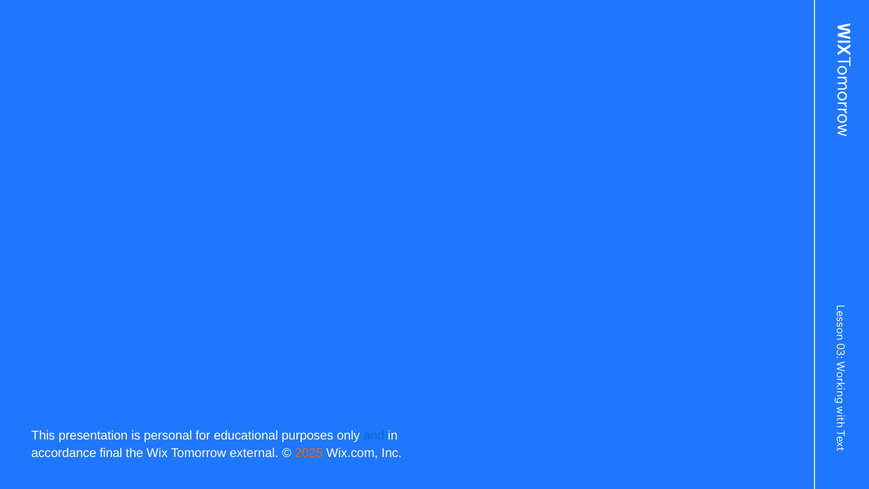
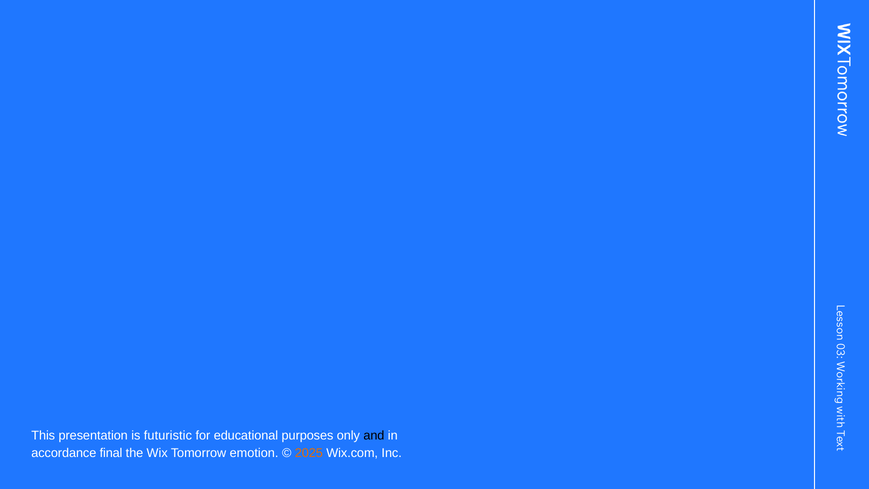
personal: personal -> futuristic
and colour: blue -> black
external: external -> emotion
